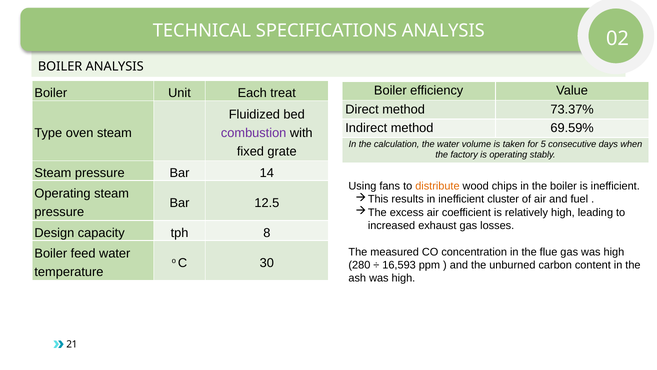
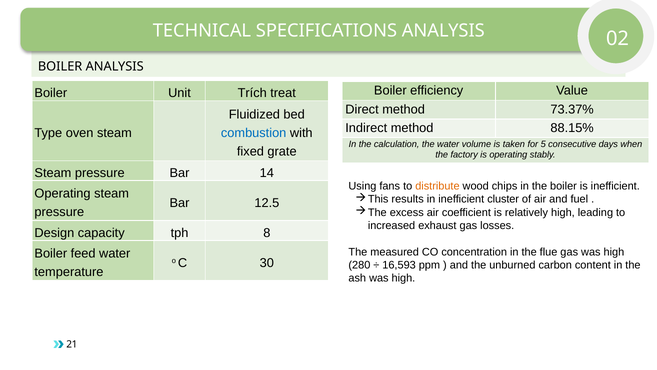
Each: Each -> Trích
69.59%: 69.59% -> 88.15%
combustion colour: purple -> blue
